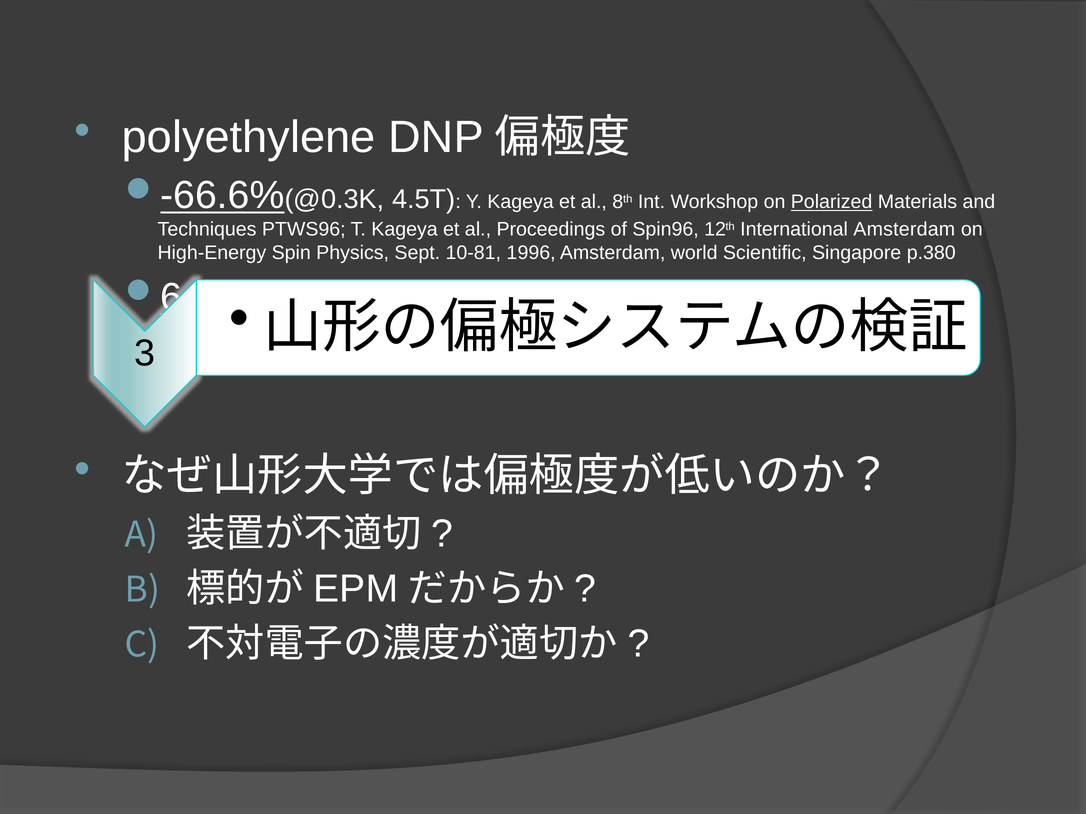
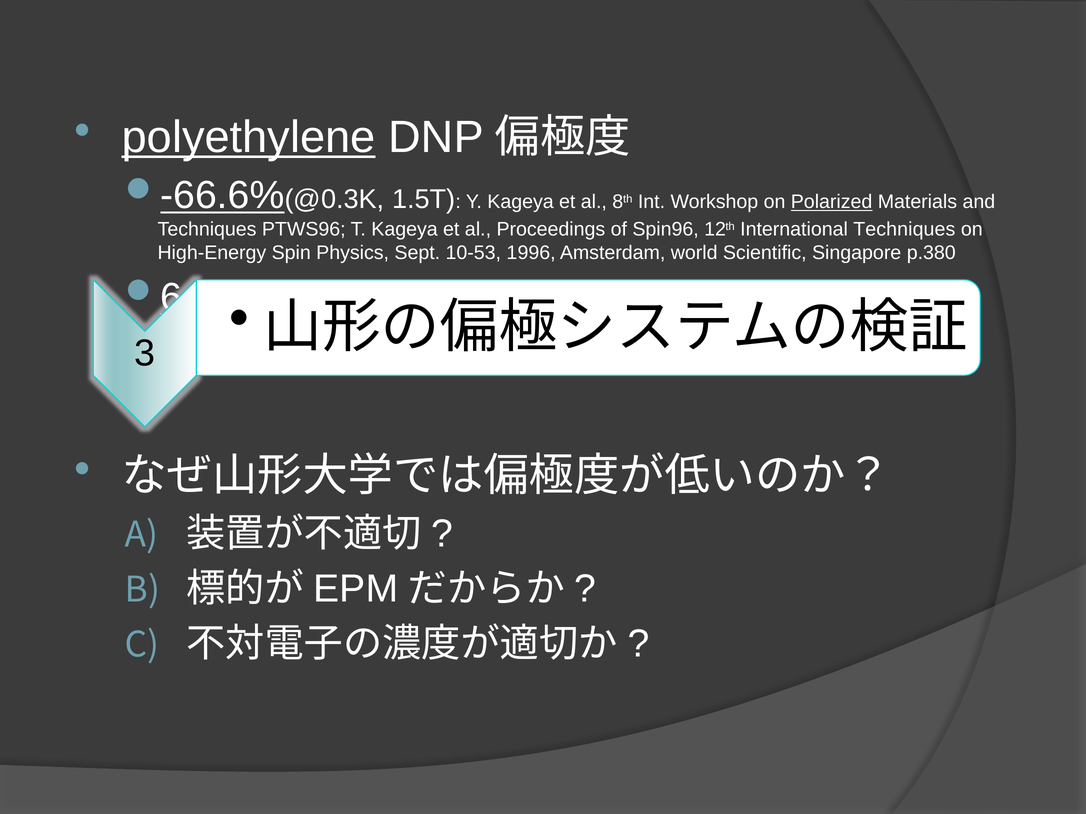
polyethylene underline: none -> present
4.5T: 4.5T -> 1.5T
International Amsterdam: Amsterdam -> Techniques
10-81: 10-81 -> 10-53
